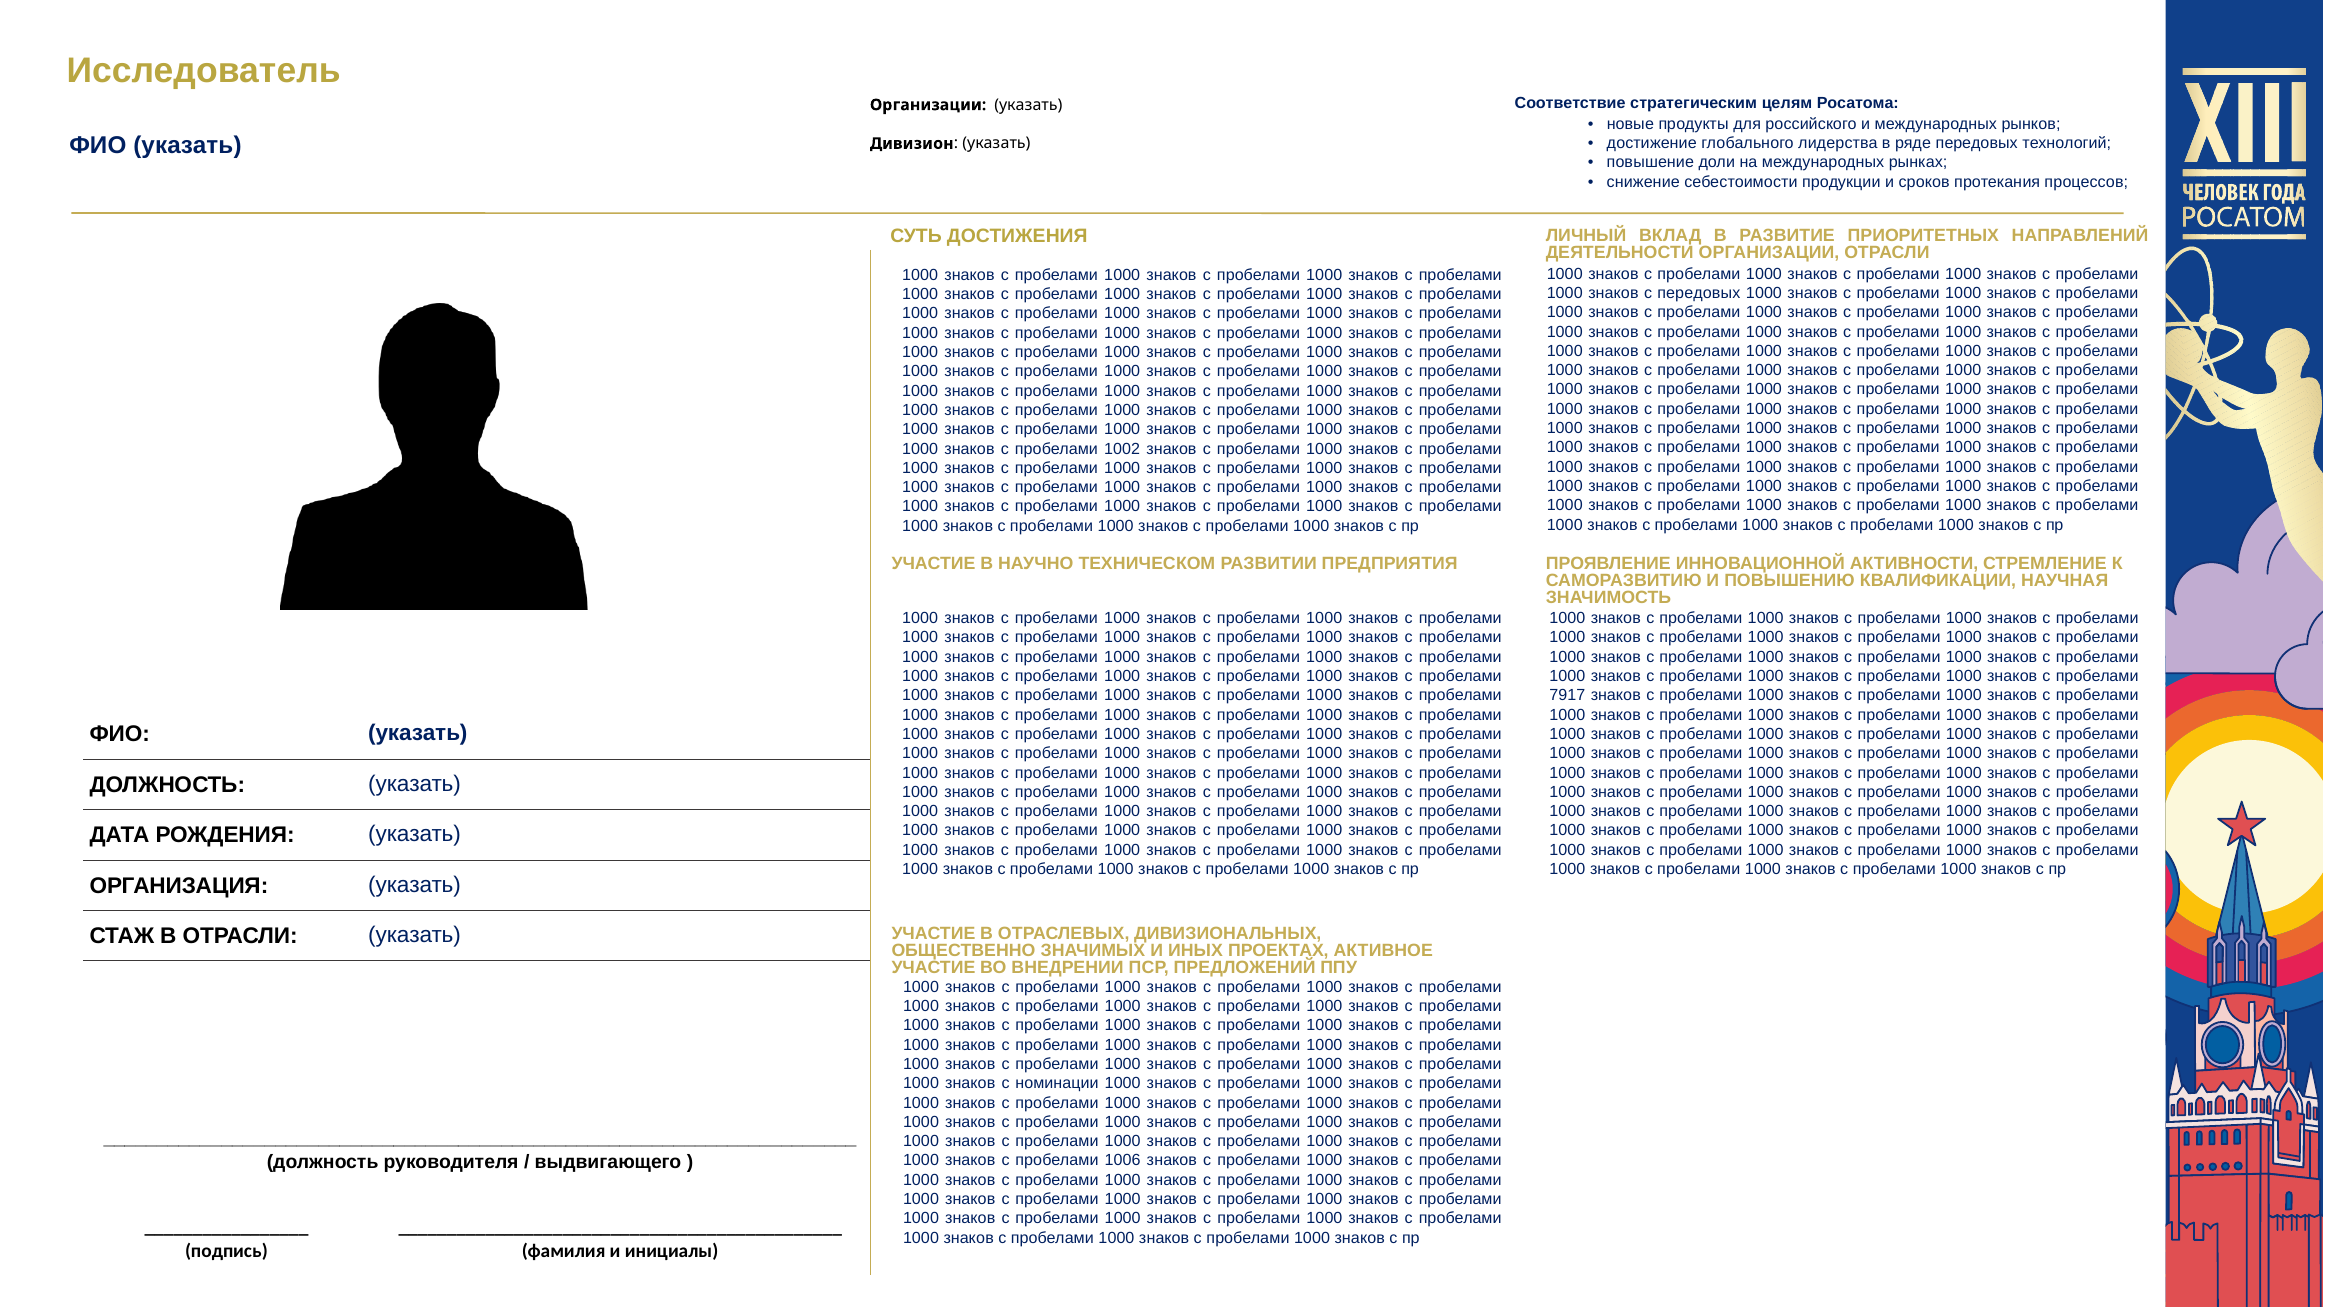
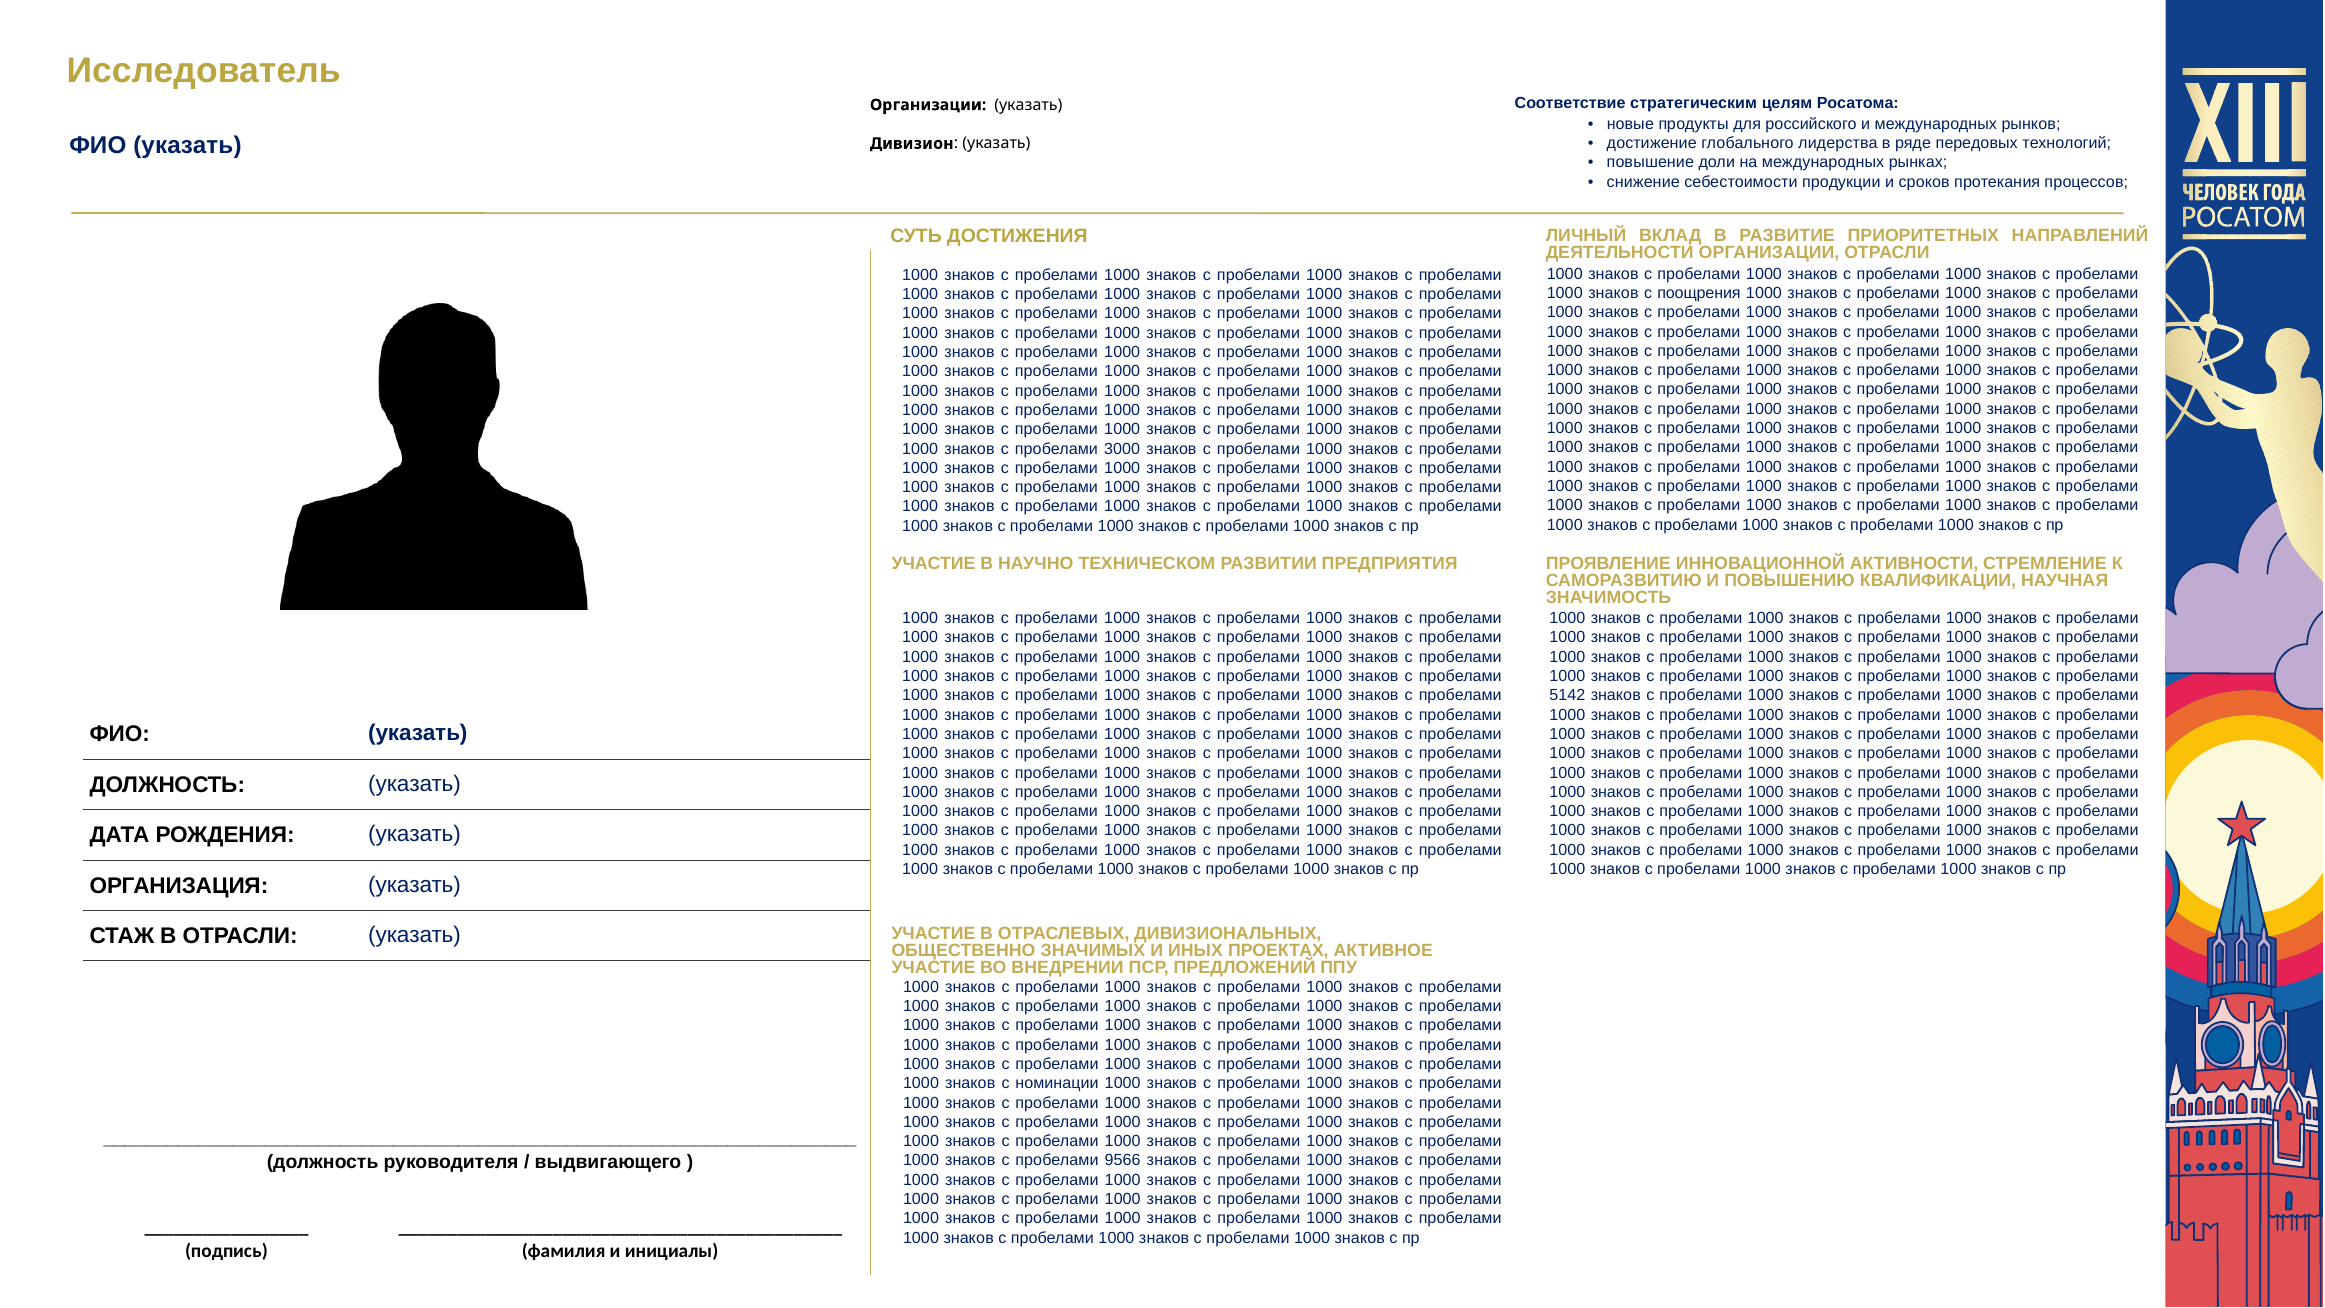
с передовых: передовых -> поощрения
1002: 1002 -> 3000
7917: 7917 -> 5142
1006: 1006 -> 9566
